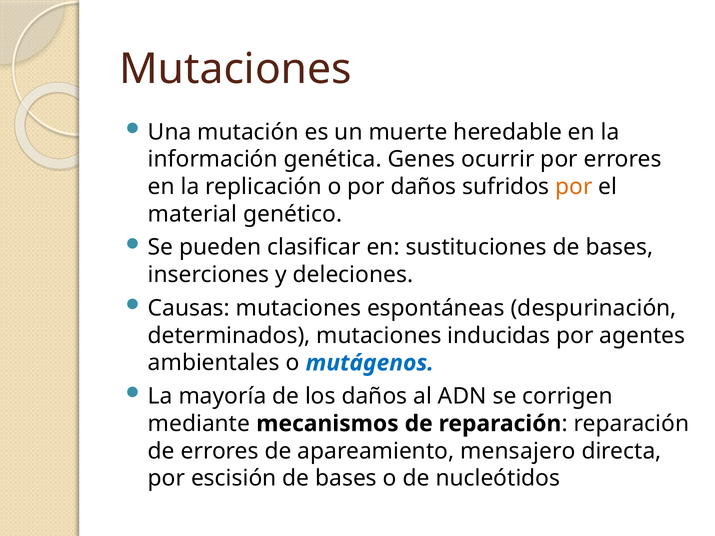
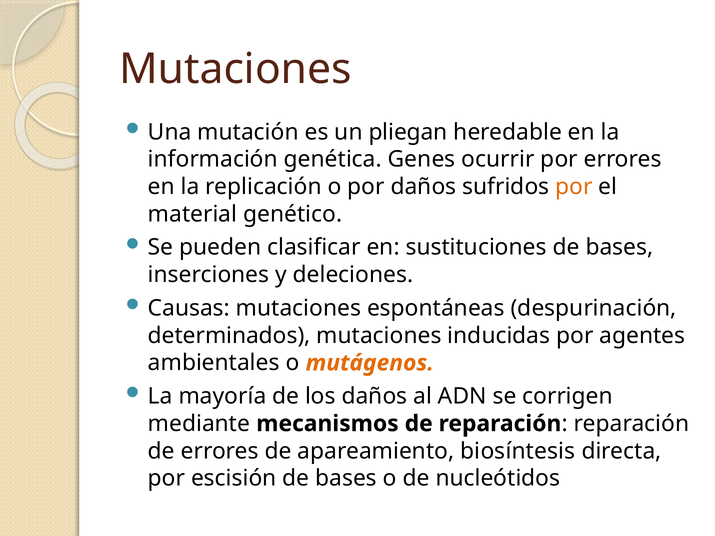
muerte: muerte -> pliegan
mutágenos colour: blue -> orange
mensajero: mensajero -> biosíntesis
